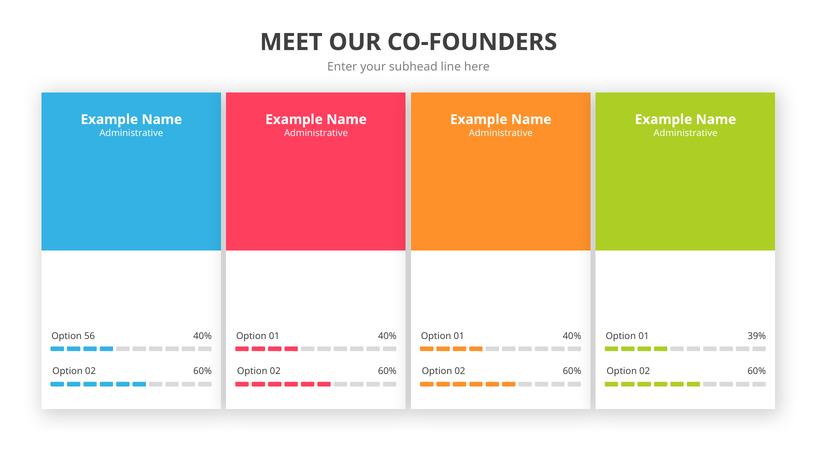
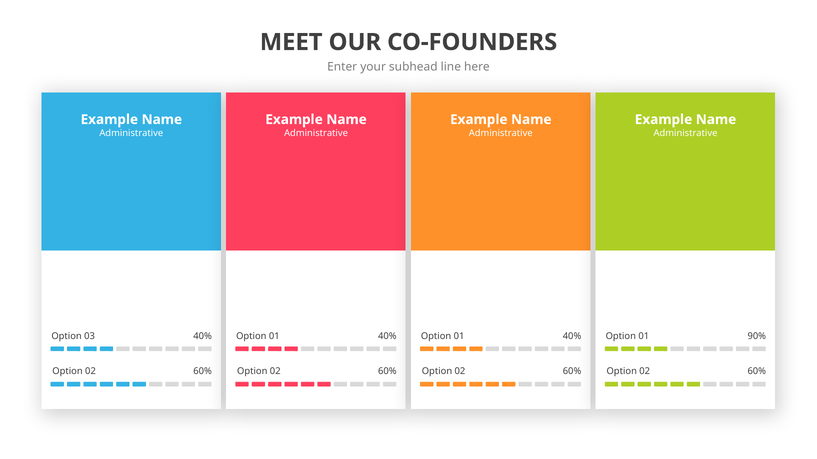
56: 56 -> 03
39%: 39% -> 90%
